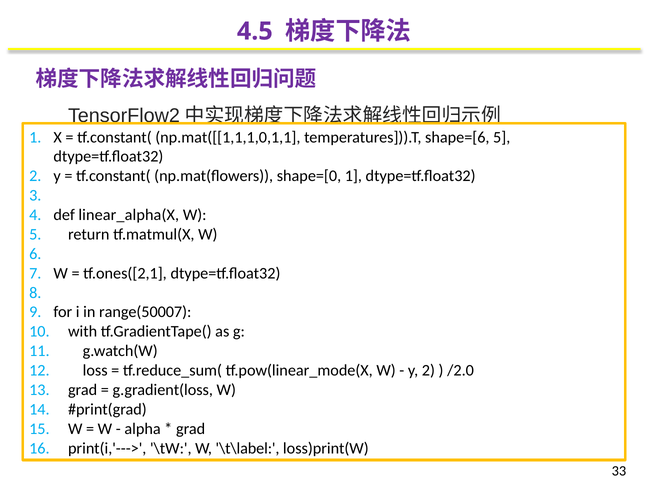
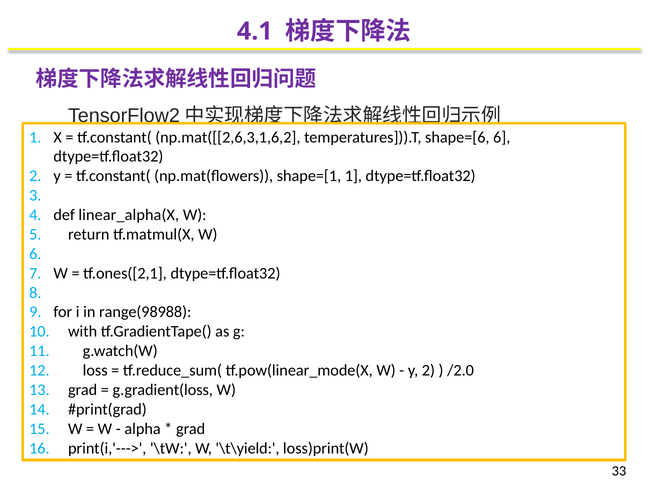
4.5: 4.5 -> 4.1
np.mat([[1,1,1,0,1,1: np.mat([[1,1,1,0,1,1 -> np.mat([[2,6,3,1,6,2
shape=[6 5: 5 -> 6
shape=[0: shape=[0 -> shape=[1
range(50007: range(50007 -> range(98988
\t\label: \t\label -> \t\yield
